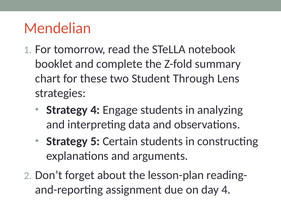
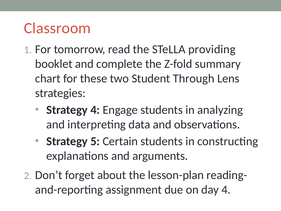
Mendelian: Mendelian -> Classroom
notebook: notebook -> providing
